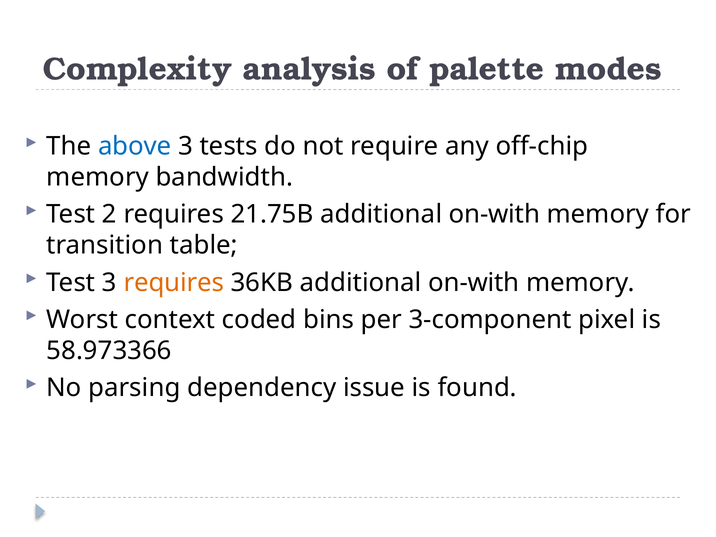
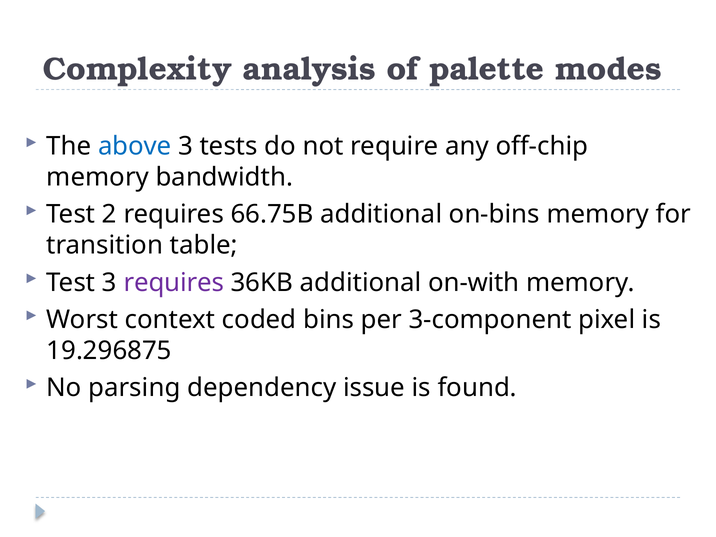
21.75B: 21.75B -> 66.75B
on-with at (494, 214): on-with -> on-bins
requires at (174, 283) colour: orange -> purple
58.973366: 58.973366 -> 19.296875
